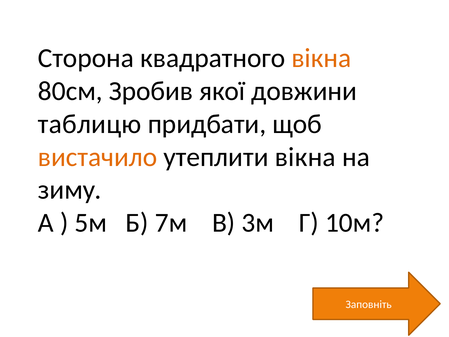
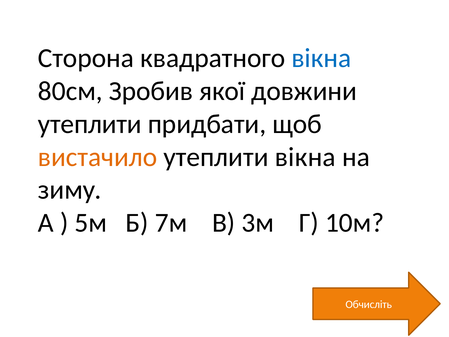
вікна at (321, 58) colour: orange -> blue
таблицю at (90, 124): таблицю -> утеплити
Заповніть: Заповніть -> Обчисліть
